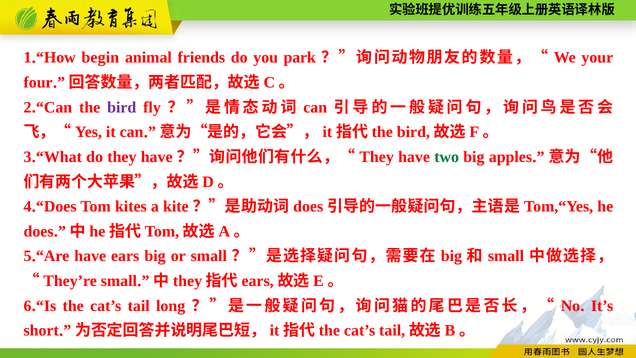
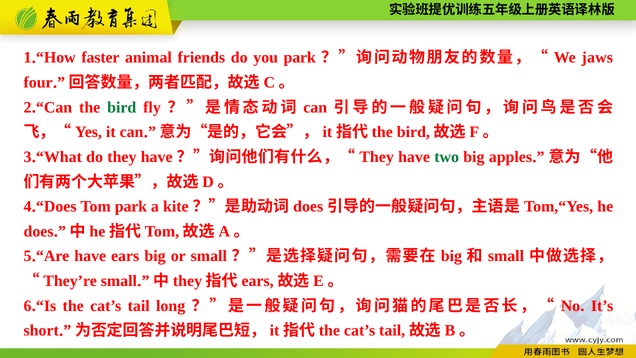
begin: begin -> faster
your: your -> jaws
bird colour: purple -> green
Tom kites: kites -> park
